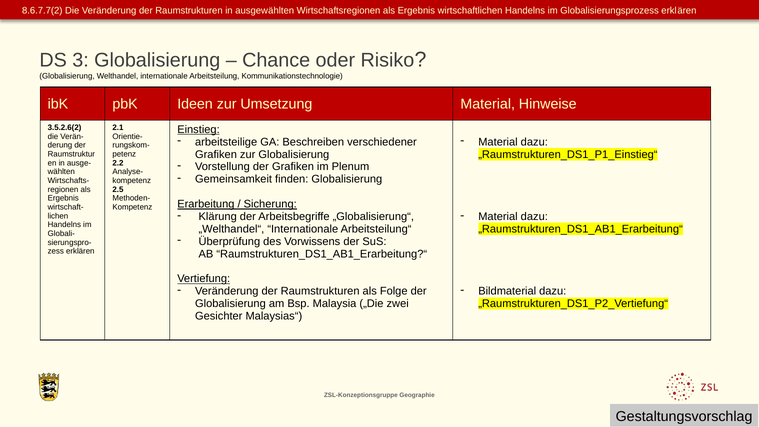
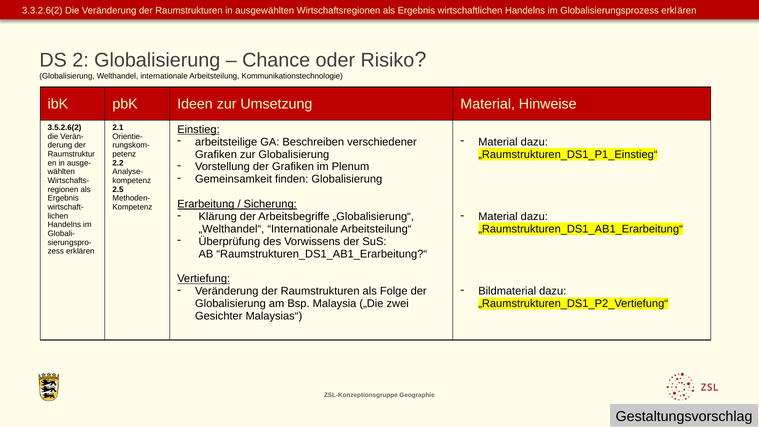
8.6.7.7(2: 8.6.7.7(2 -> 3.3.2.6(2
3: 3 -> 2
